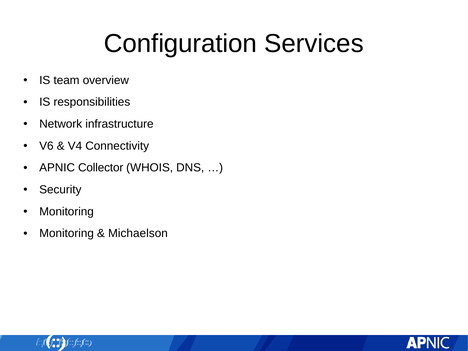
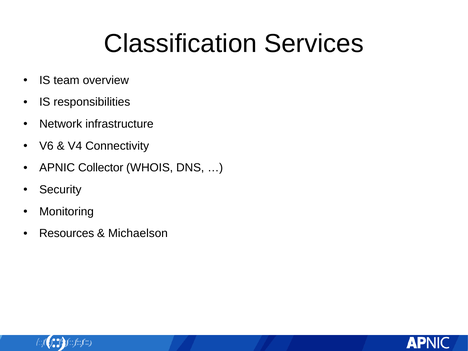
Configuration: Configuration -> Classification
Monitoring at (67, 233): Monitoring -> Resources
